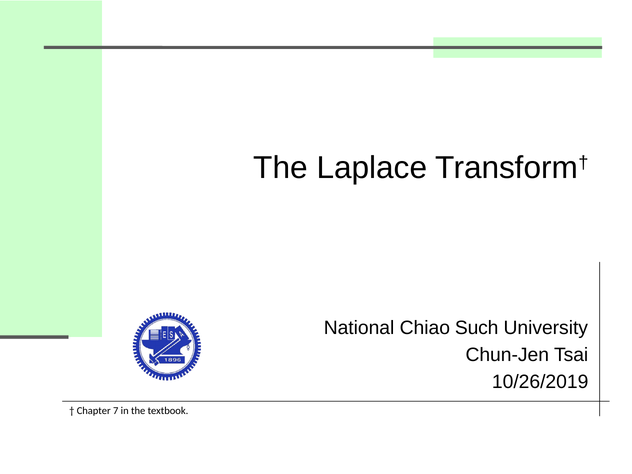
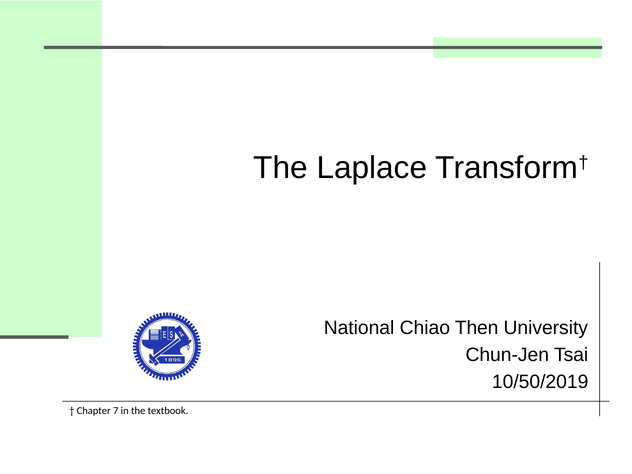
Such: Such -> Then
10/26/2019: 10/26/2019 -> 10/50/2019
